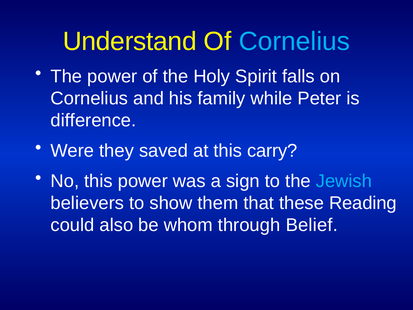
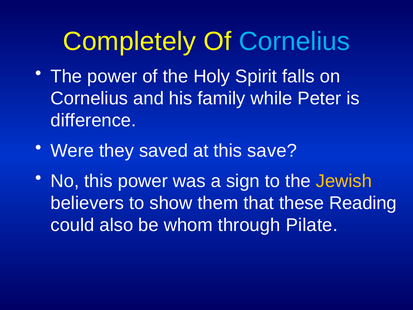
Understand: Understand -> Completely
carry: carry -> save
Jewish colour: light blue -> yellow
Belief: Belief -> Pilate
